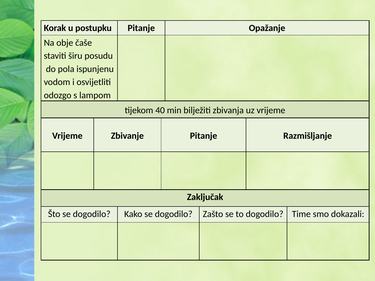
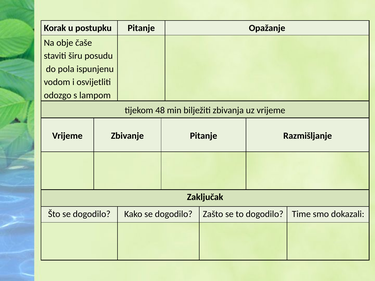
40: 40 -> 48
